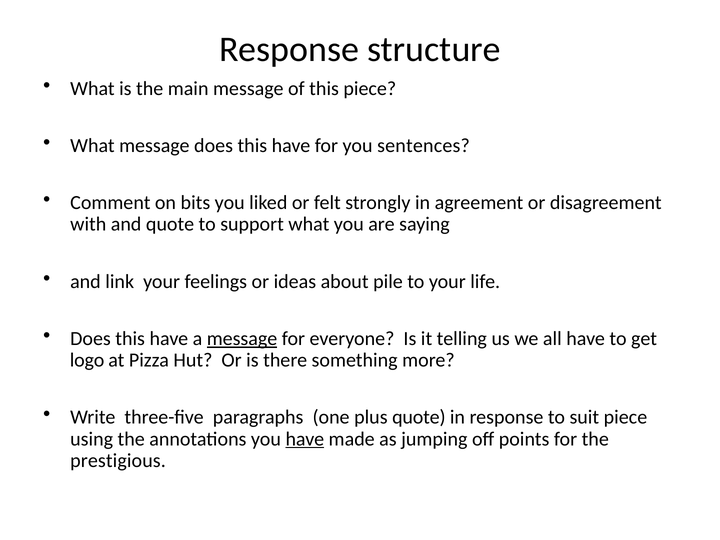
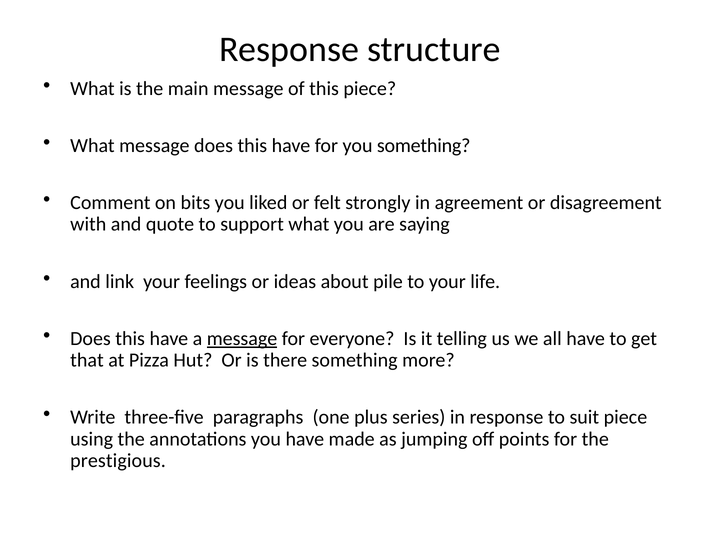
you sentences: sentences -> something
logo: logo -> that
plus quote: quote -> series
have at (305, 439) underline: present -> none
